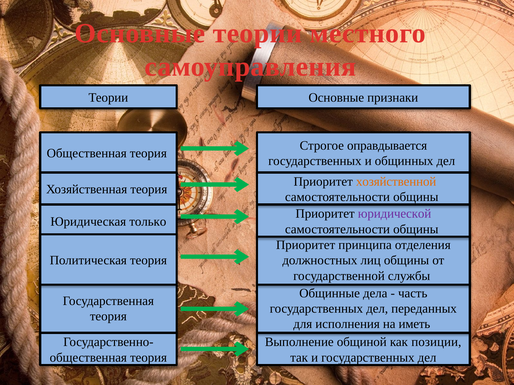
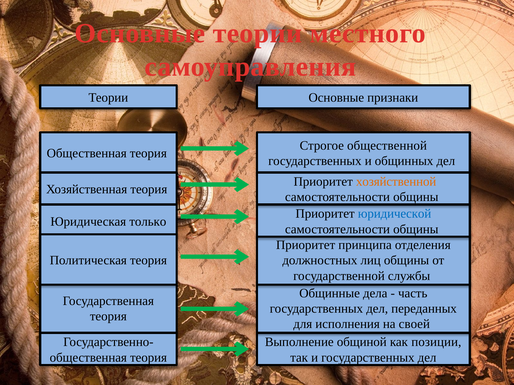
оправдывается: оправдывается -> общественной
юридической colour: purple -> blue
иметь: иметь -> своей
